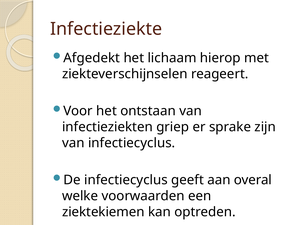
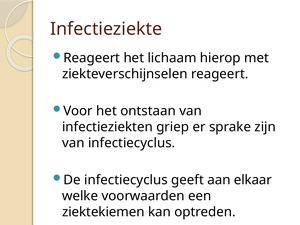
Afgedekt at (92, 58): Afgedekt -> Reageert
overal: overal -> elkaar
